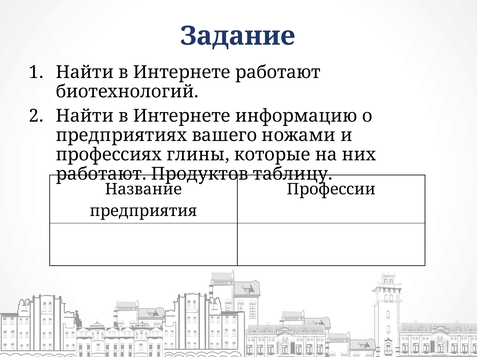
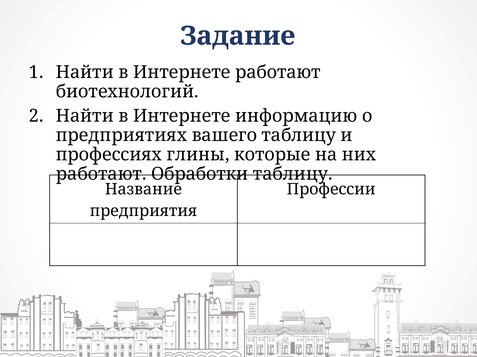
вашего ножами: ножами -> таблицу
Продуктов: Продуктов -> Обработки
